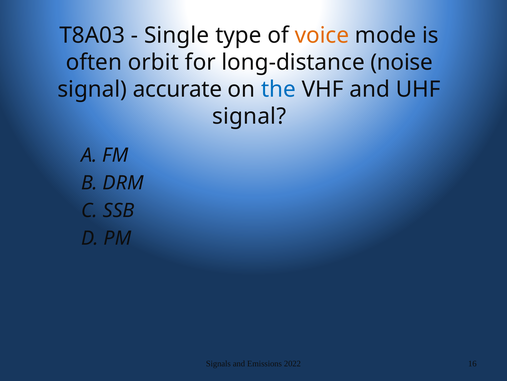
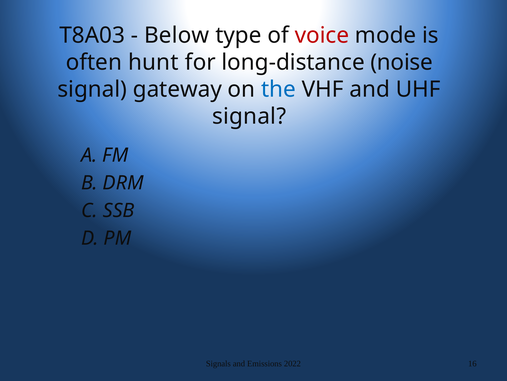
Single: Single -> Below
voice colour: orange -> red
orbit: orbit -> hunt
accurate: accurate -> gateway
